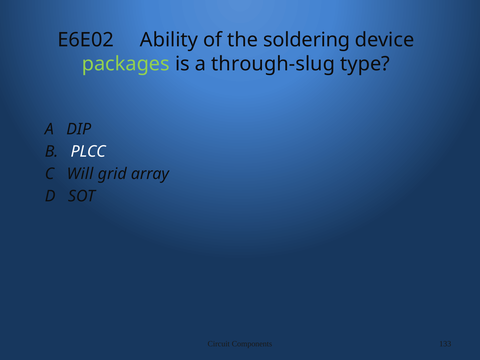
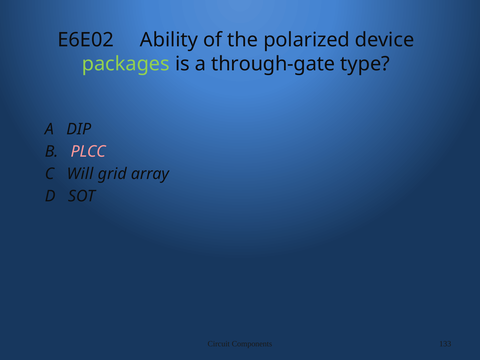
soldering: soldering -> polarized
through-slug: through-slug -> through-gate
PLCC colour: white -> pink
